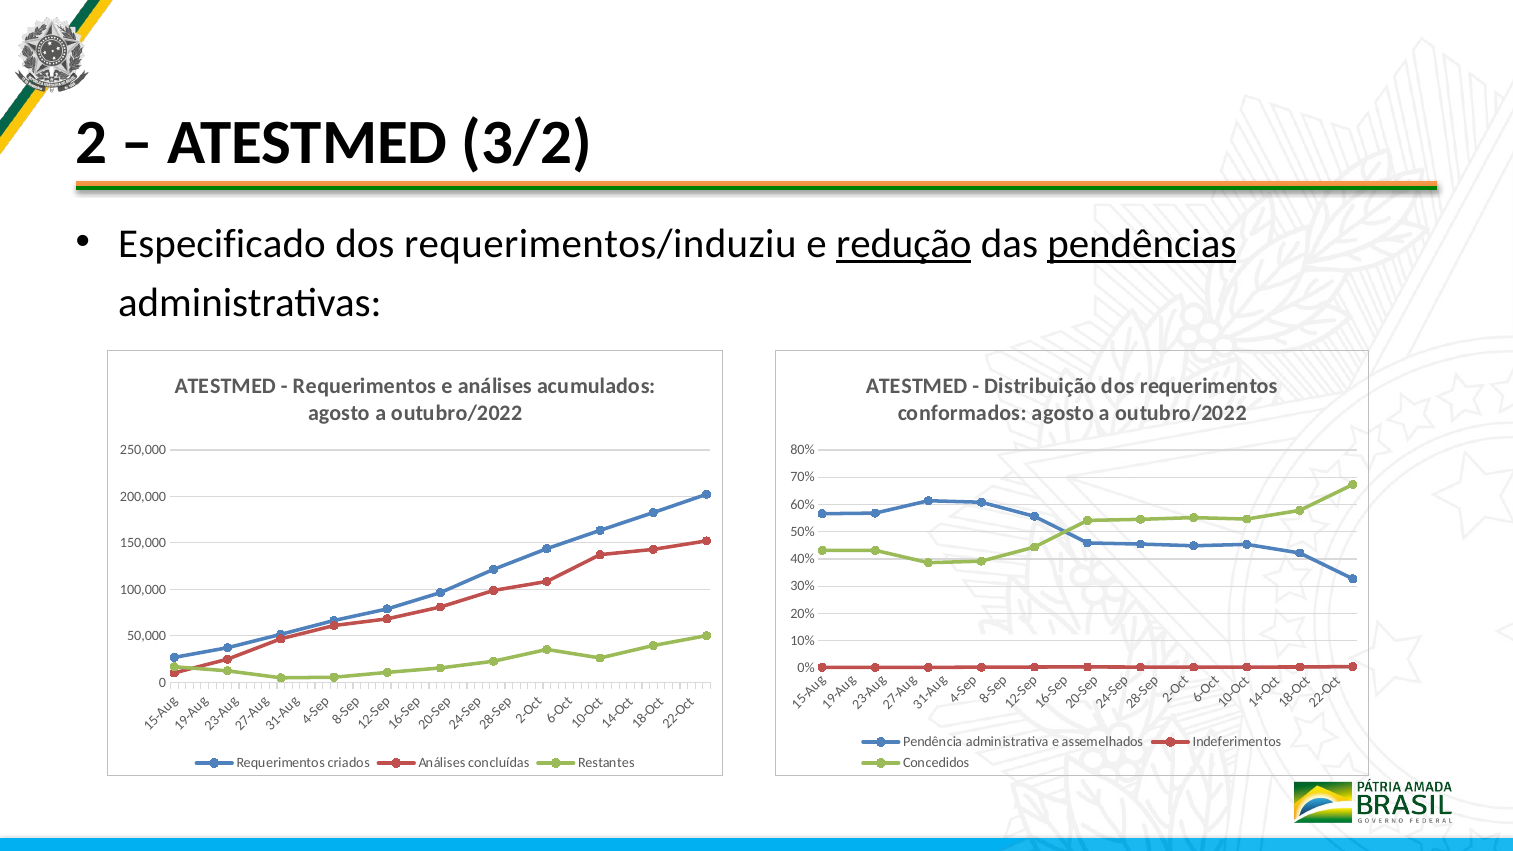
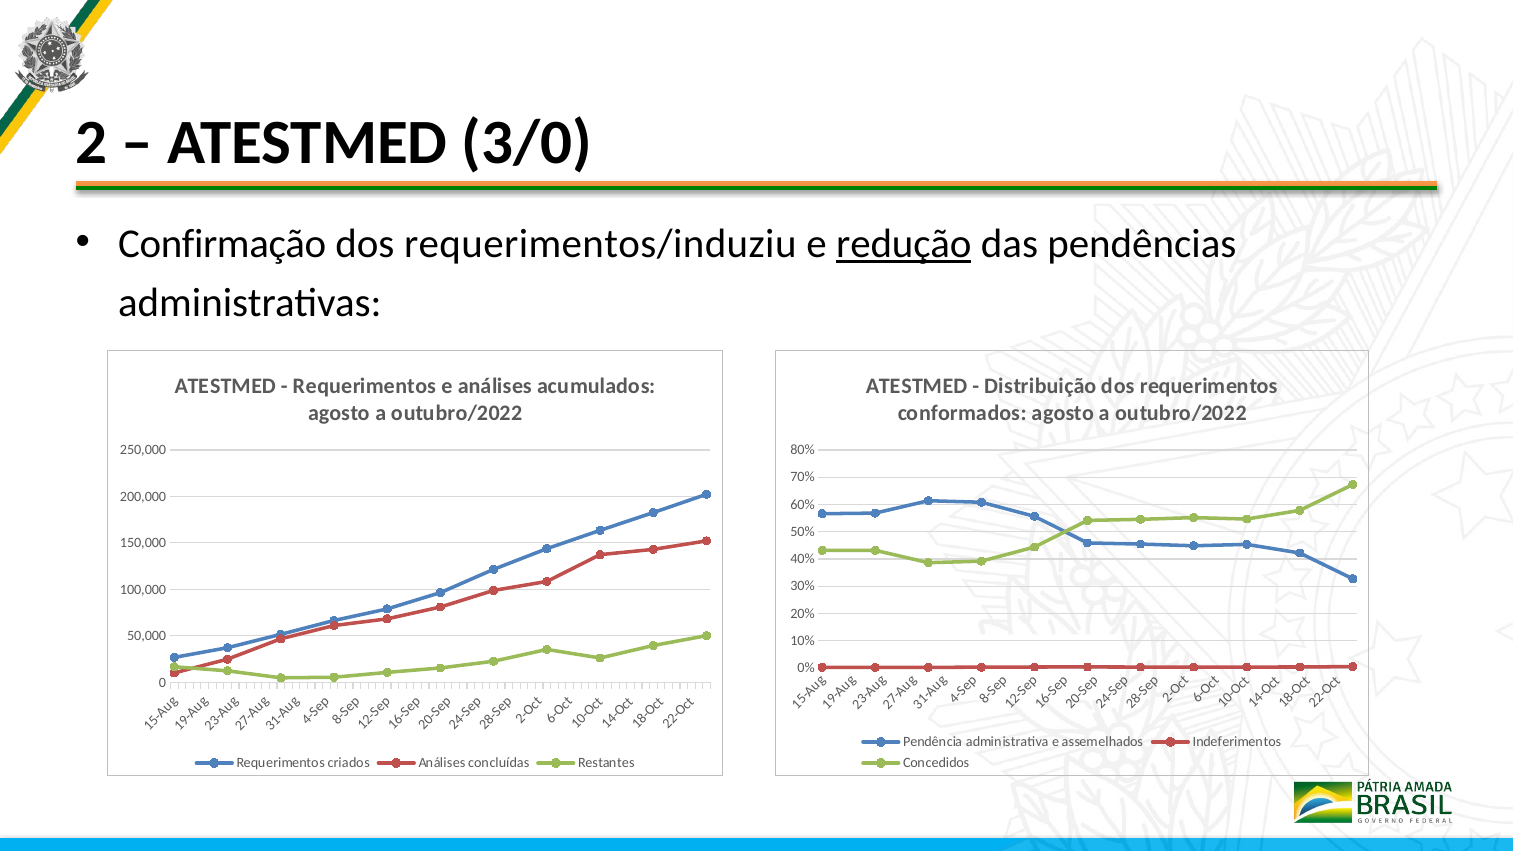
3/2: 3/2 -> 3/0
Especificado: Especificado -> Confirmação
pendências underline: present -> none
